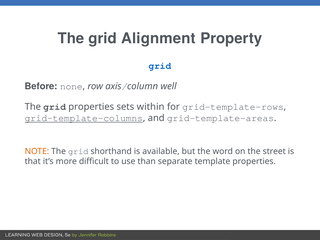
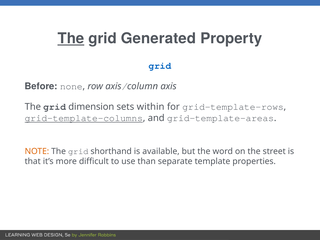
The at (71, 39) underline: none -> present
Alignment: Alignment -> Generated
well at (169, 86): well -> axis
grid properties: properties -> dimension
